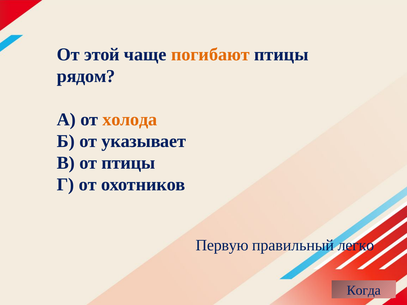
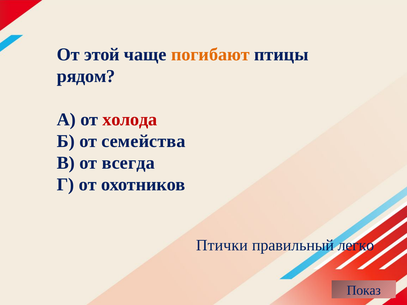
холода colour: orange -> red
указывает: указывает -> семейства
от птицы: птицы -> всегда
Первую: Первую -> Птички
Когда: Когда -> Показ
